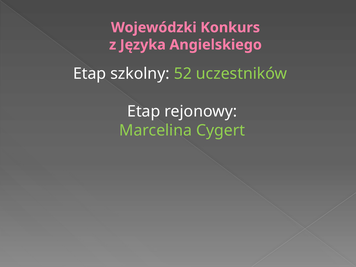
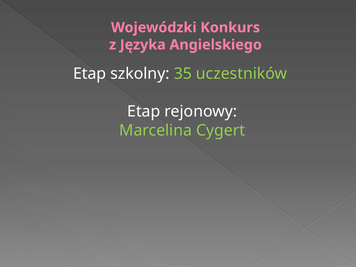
52: 52 -> 35
